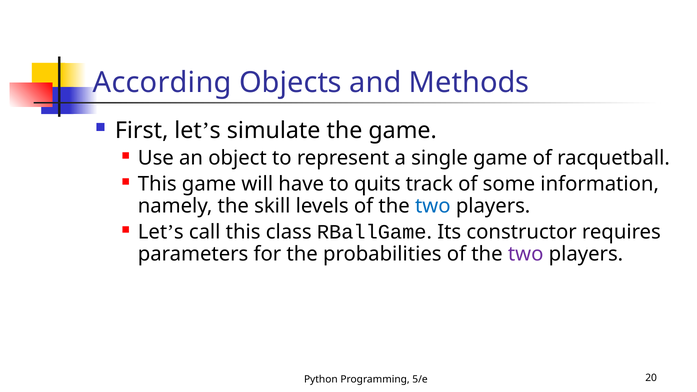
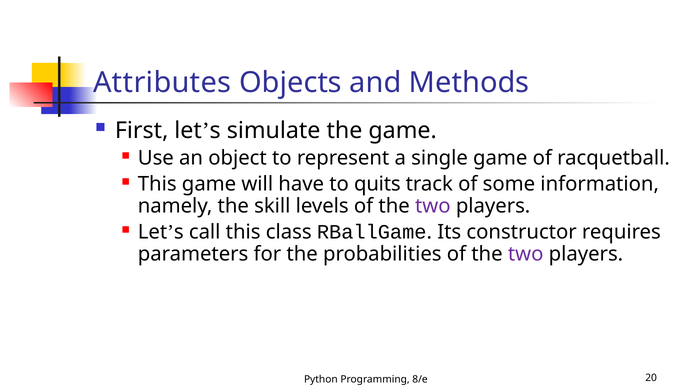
According: According -> Attributes
two at (433, 206) colour: blue -> purple
5/e: 5/e -> 8/e
